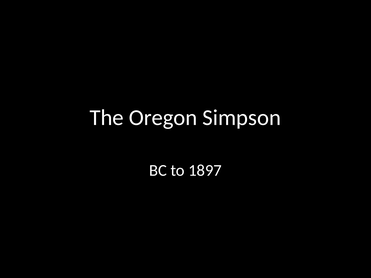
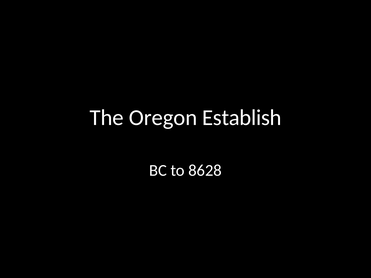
Simpson: Simpson -> Establish
1897: 1897 -> 8628
